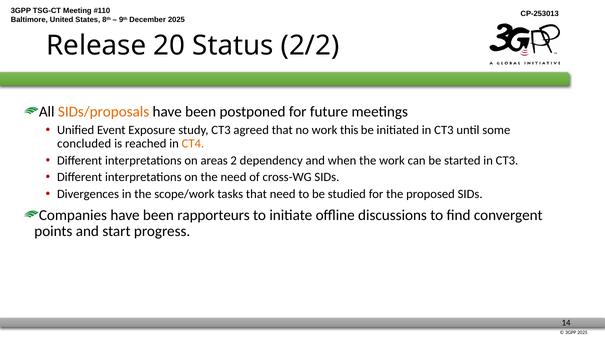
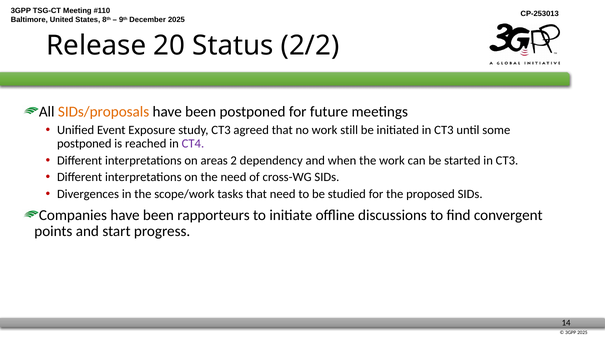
this: this -> still
concluded at (84, 144): concluded -> postponed
CT4 colour: orange -> purple
